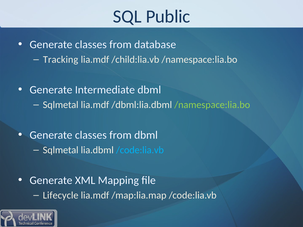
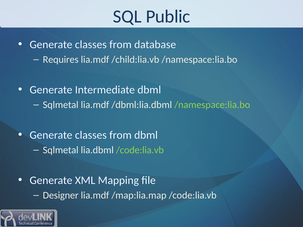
Tracking: Tracking -> Requires
/code:lia.vb at (140, 150) colour: light blue -> light green
Lifecycle: Lifecycle -> Designer
